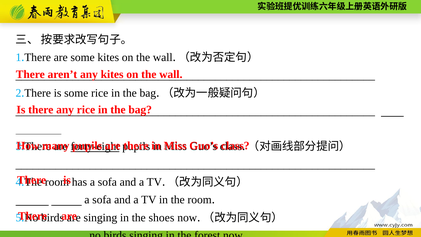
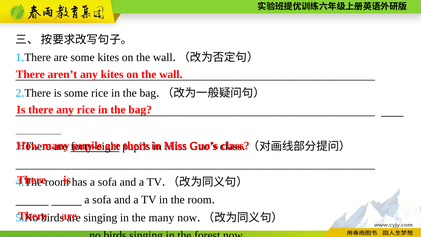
the shoes: shoes -> many
